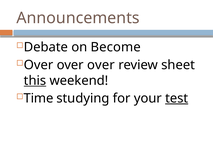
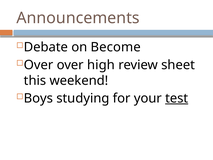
over at (101, 65): over -> high
this underline: present -> none
Time: Time -> Boys
